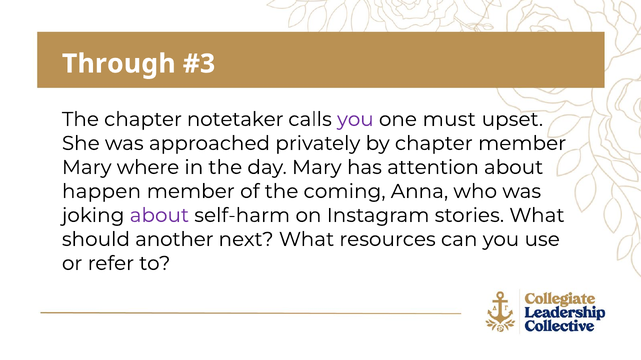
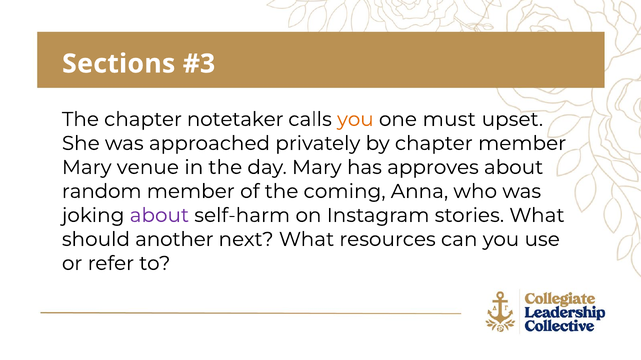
Through: Through -> Sections
you at (355, 119) colour: purple -> orange
where: where -> venue
attention: attention -> approves
happen: happen -> random
